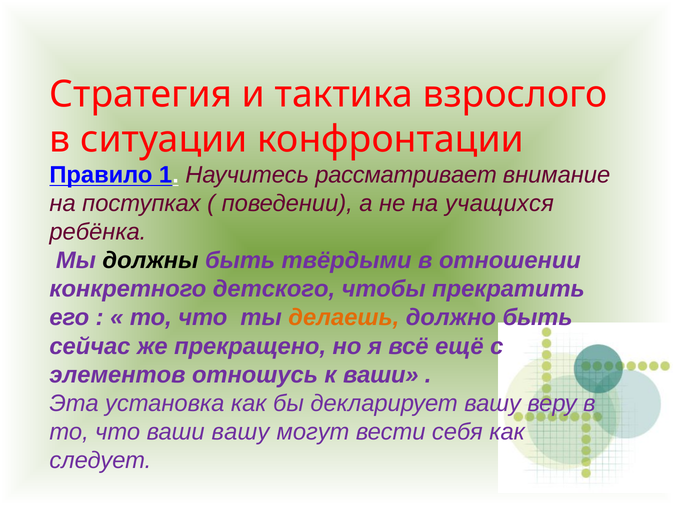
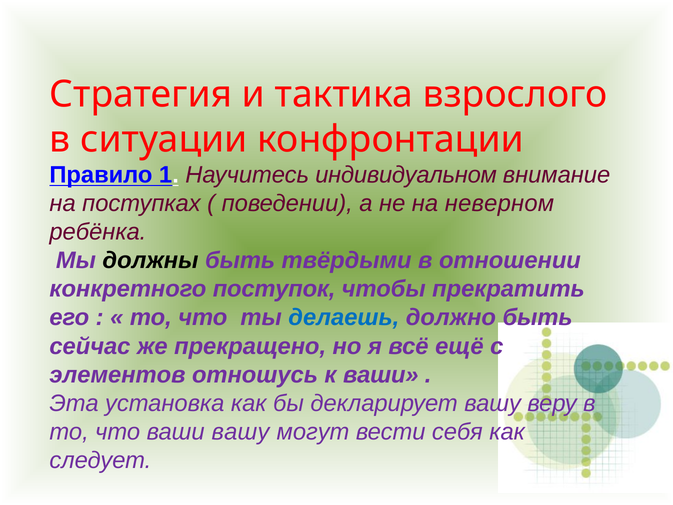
рассматривает: рассматривает -> индивидуальном
учащихся: учащихся -> неверном
детского: детского -> поступок
делаешь colour: orange -> blue
